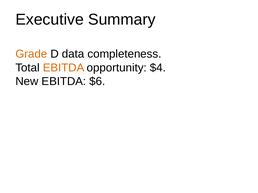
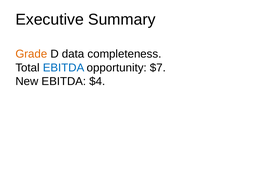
EBITDA at (64, 68) colour: orange -> blue
$4: $4 -> $7
$6: $6 -> $4
